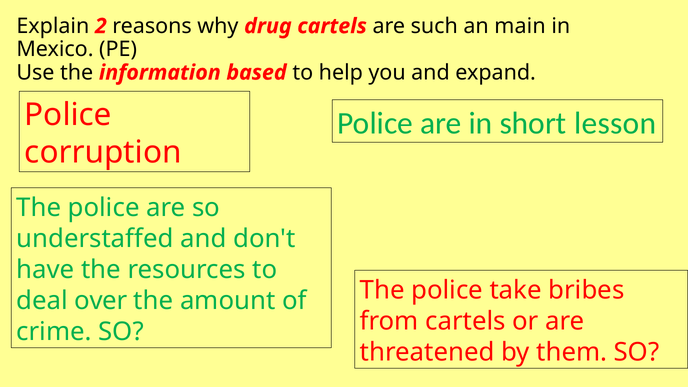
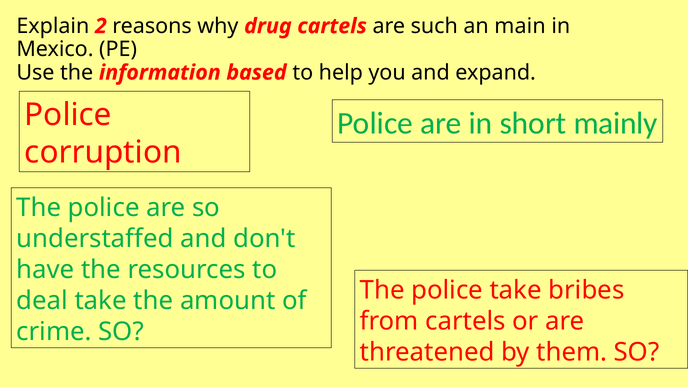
lesson: lesson -> mainly
deal over: over -> take
